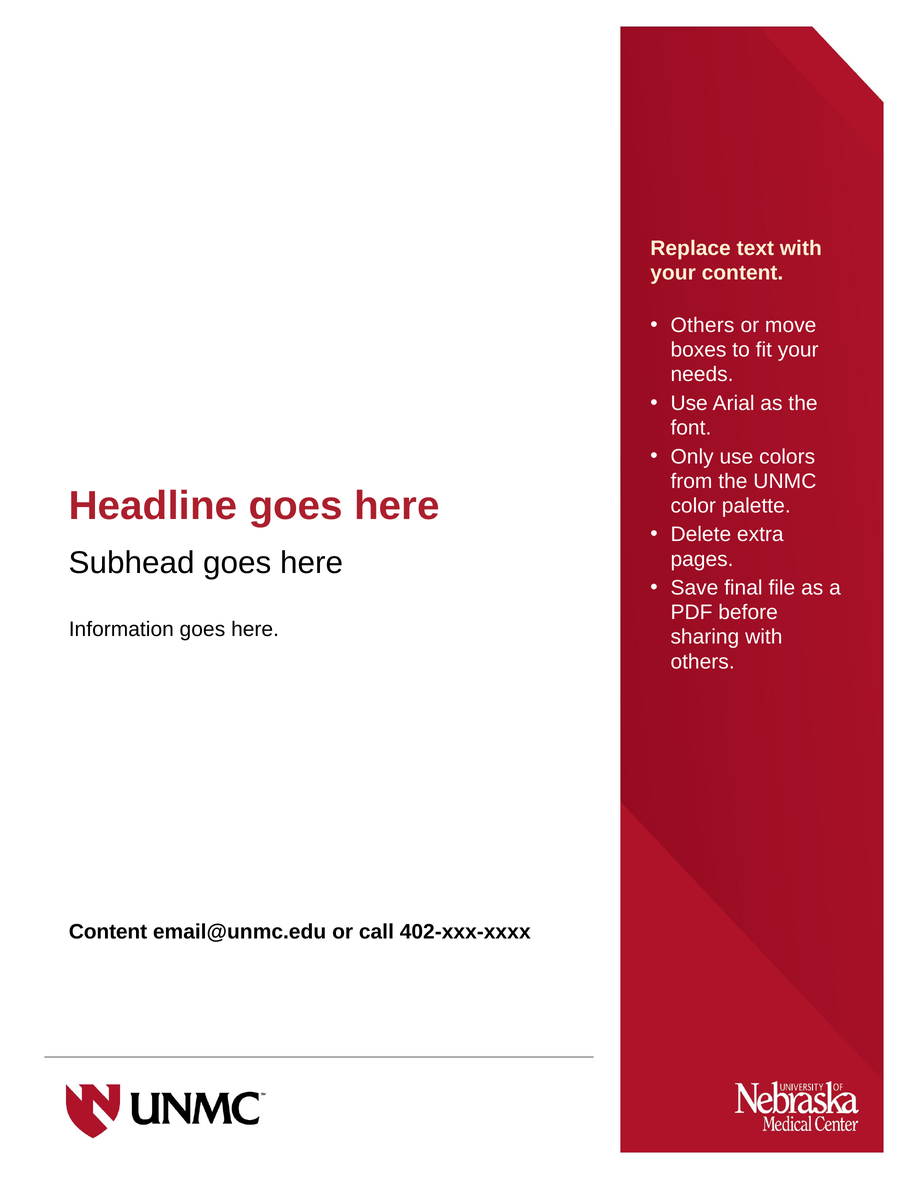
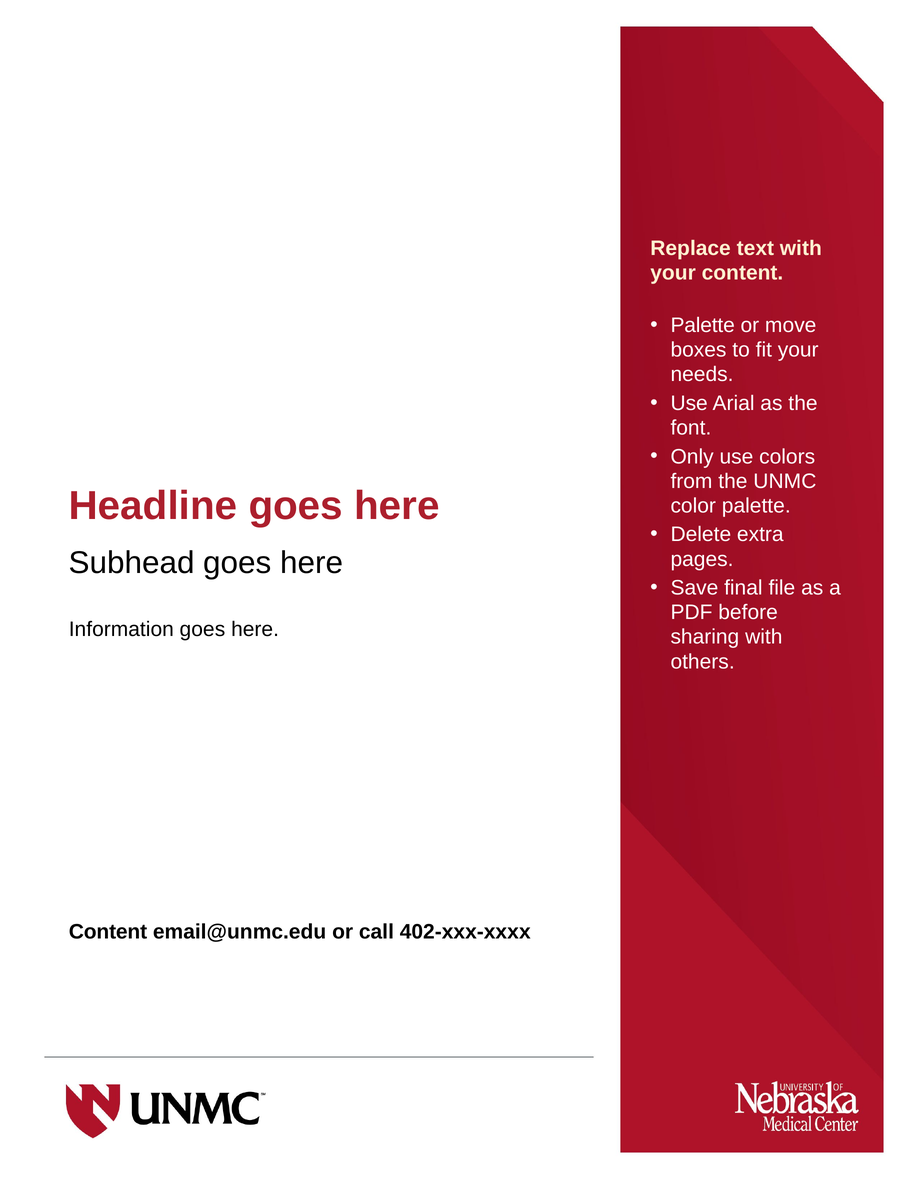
Others at (702, 326): Others -> Palette
